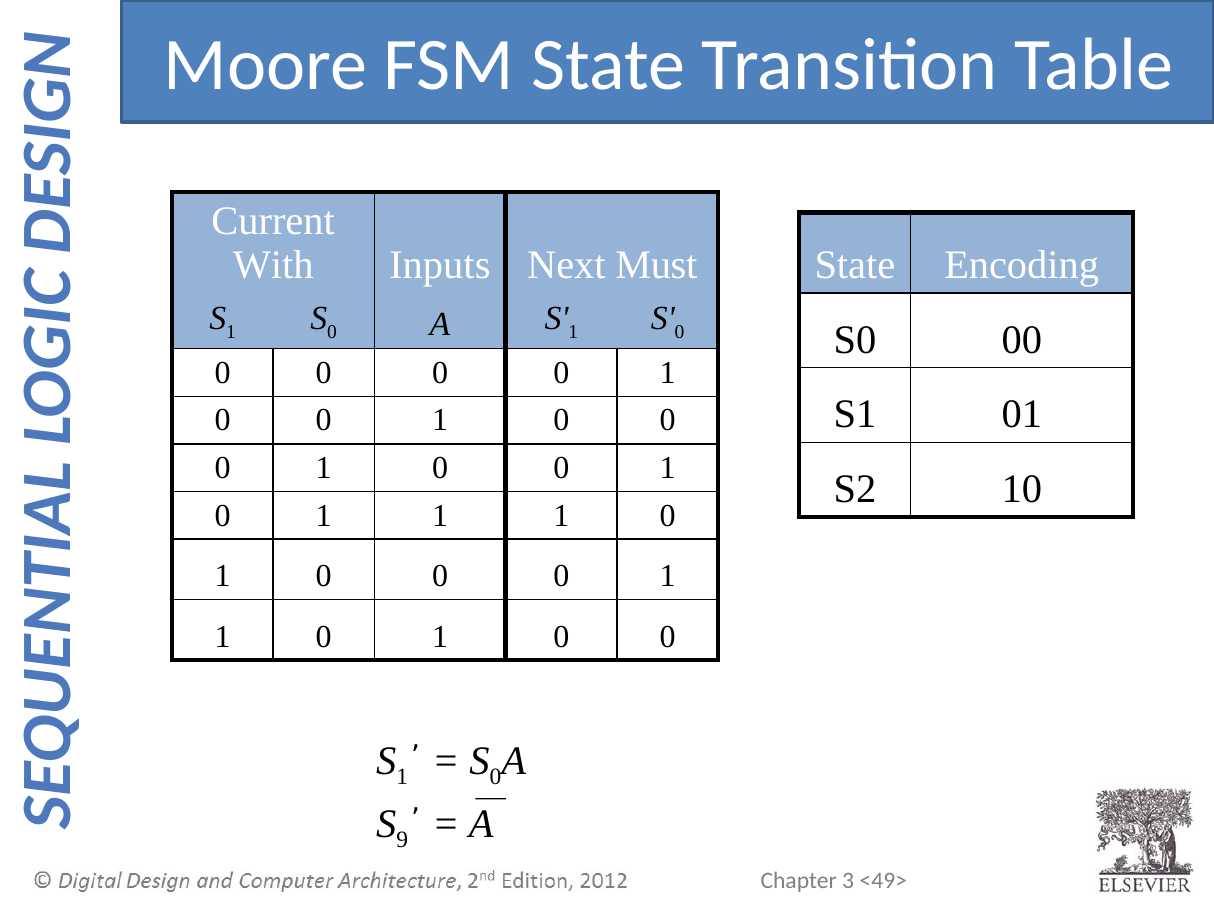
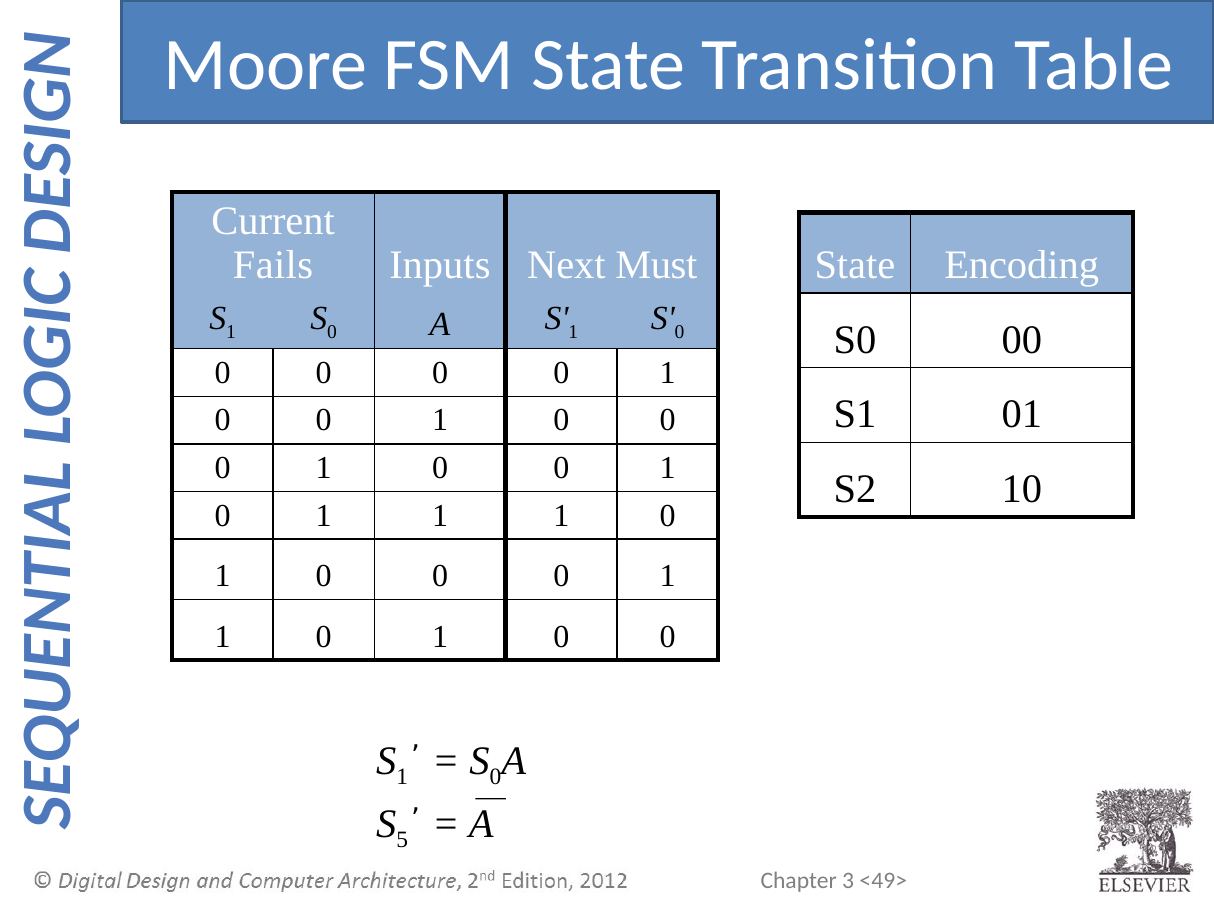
With: With -> Fails
9: 9 -> 5
